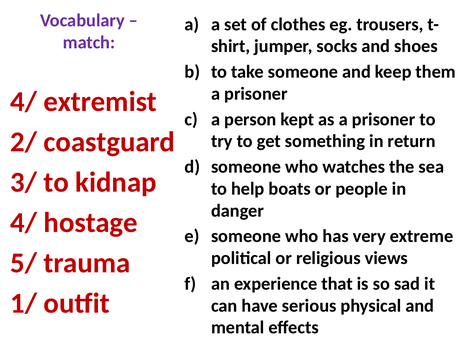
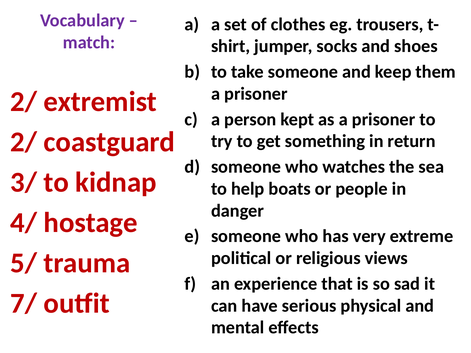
4/ at (24, 102): 4/ -> 2/
1/: 1/ -> 7/
